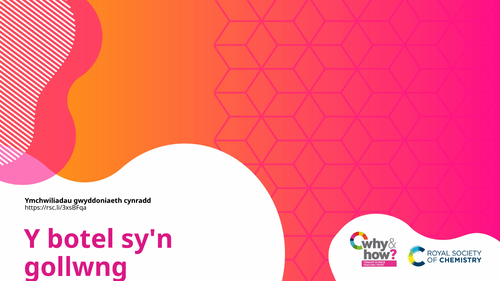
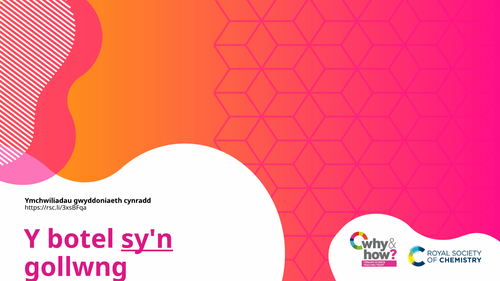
sy'n underline: none -> present
